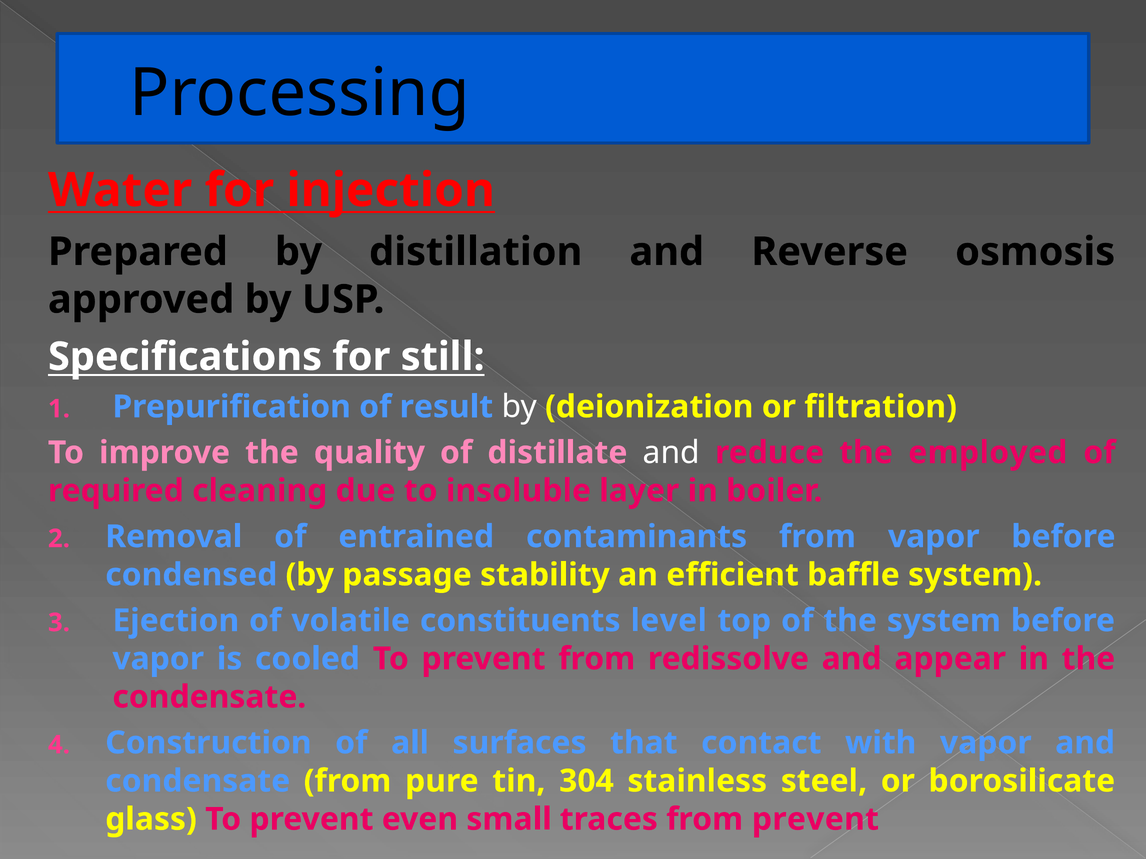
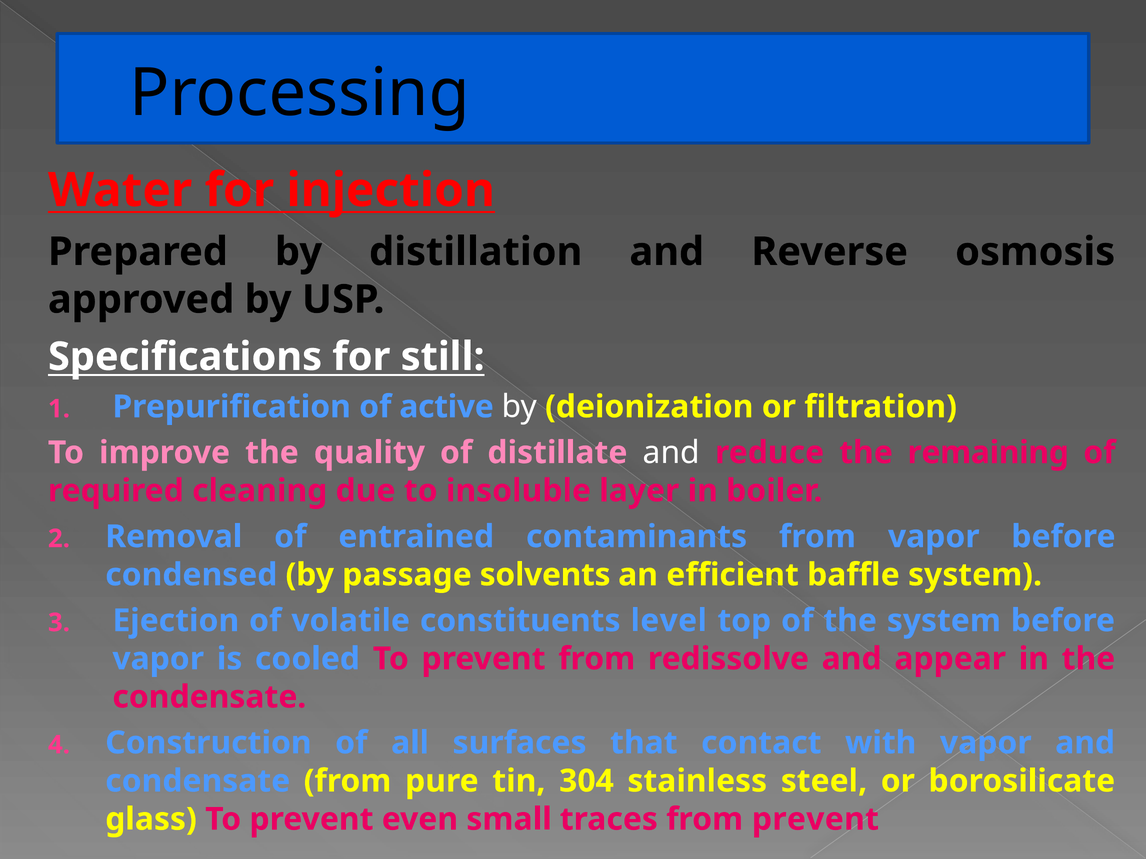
result: result -> active
employed: employed -> remaining
stability: stability -> solvents
